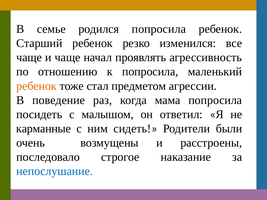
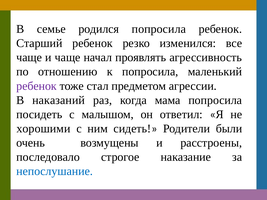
ребенок at (37, 86) colour: orange -> purple
поведение: поведение -> наказаний
карманные: карманные -> хорошими
